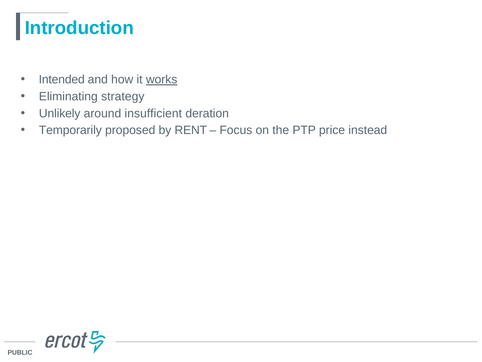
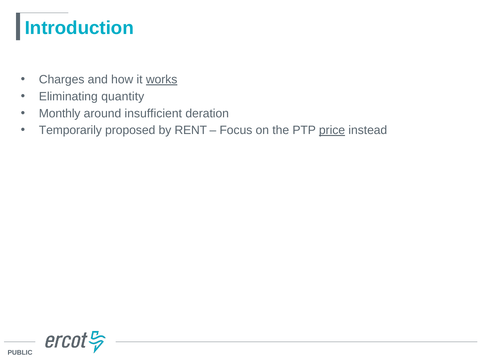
Intended: Intended -> Charges
strategy: strategy -> quantity
Unlikely: Unlikely -> Monthly
price underline: none -> present
